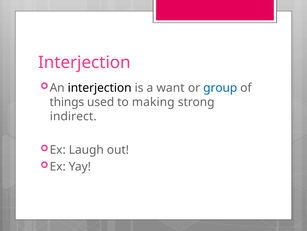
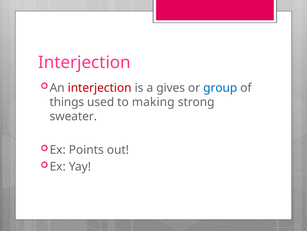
interjection at (100, 88) colour: black -> red
want: want -> gives
indirect: indirect -> sweater
Laugh: Laugh -> Points
